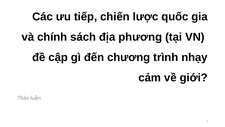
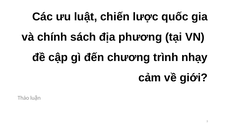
tiếp: tiếp -> luật
